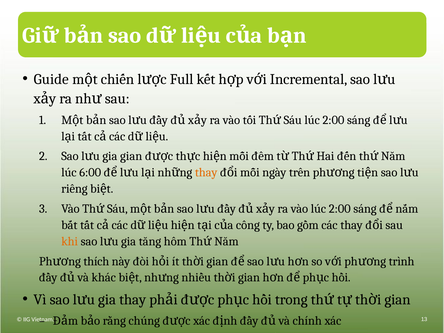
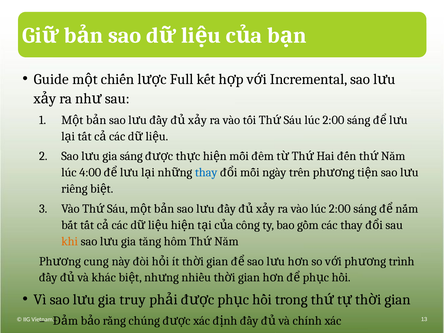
gia gian: gian -> sáng
6:00: 6:00 -> 4:00
thay at (206, 173) colour: orange -> blue
thích: thích -> cung
gia thay: thay -> truy
